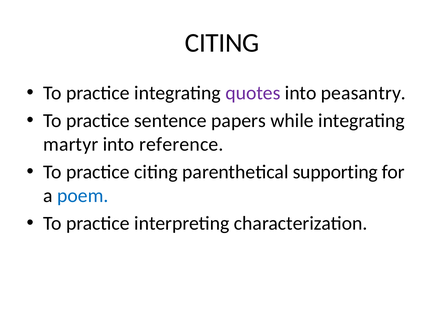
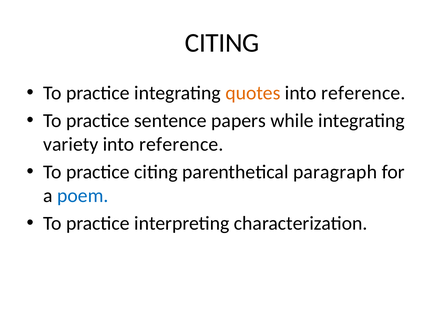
quotes colour: purple -> orange
peasantry at (363, 93): peasantry -> reference
martyr: martyr -> variety
supporting: supporting -> paragraph
